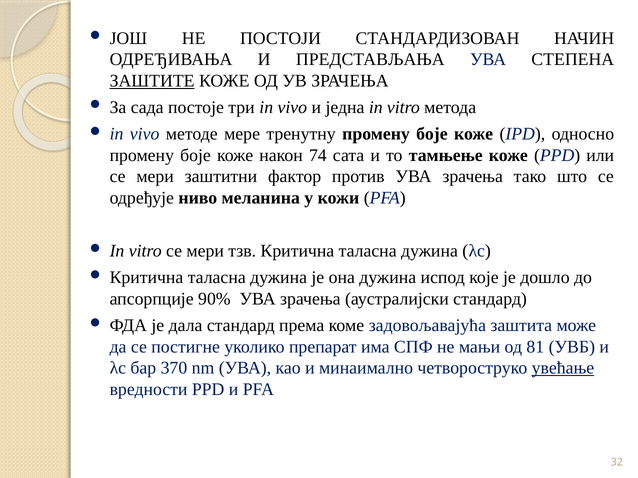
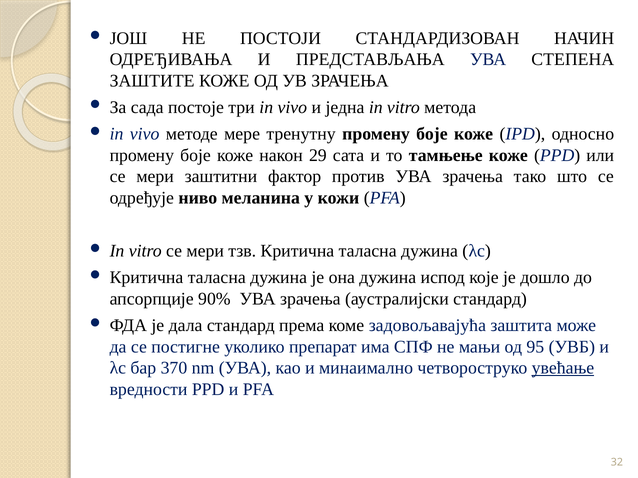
ЗАШТИТЕ underline: present -> none
74: 74 -> 29
81: 81 -> 95
